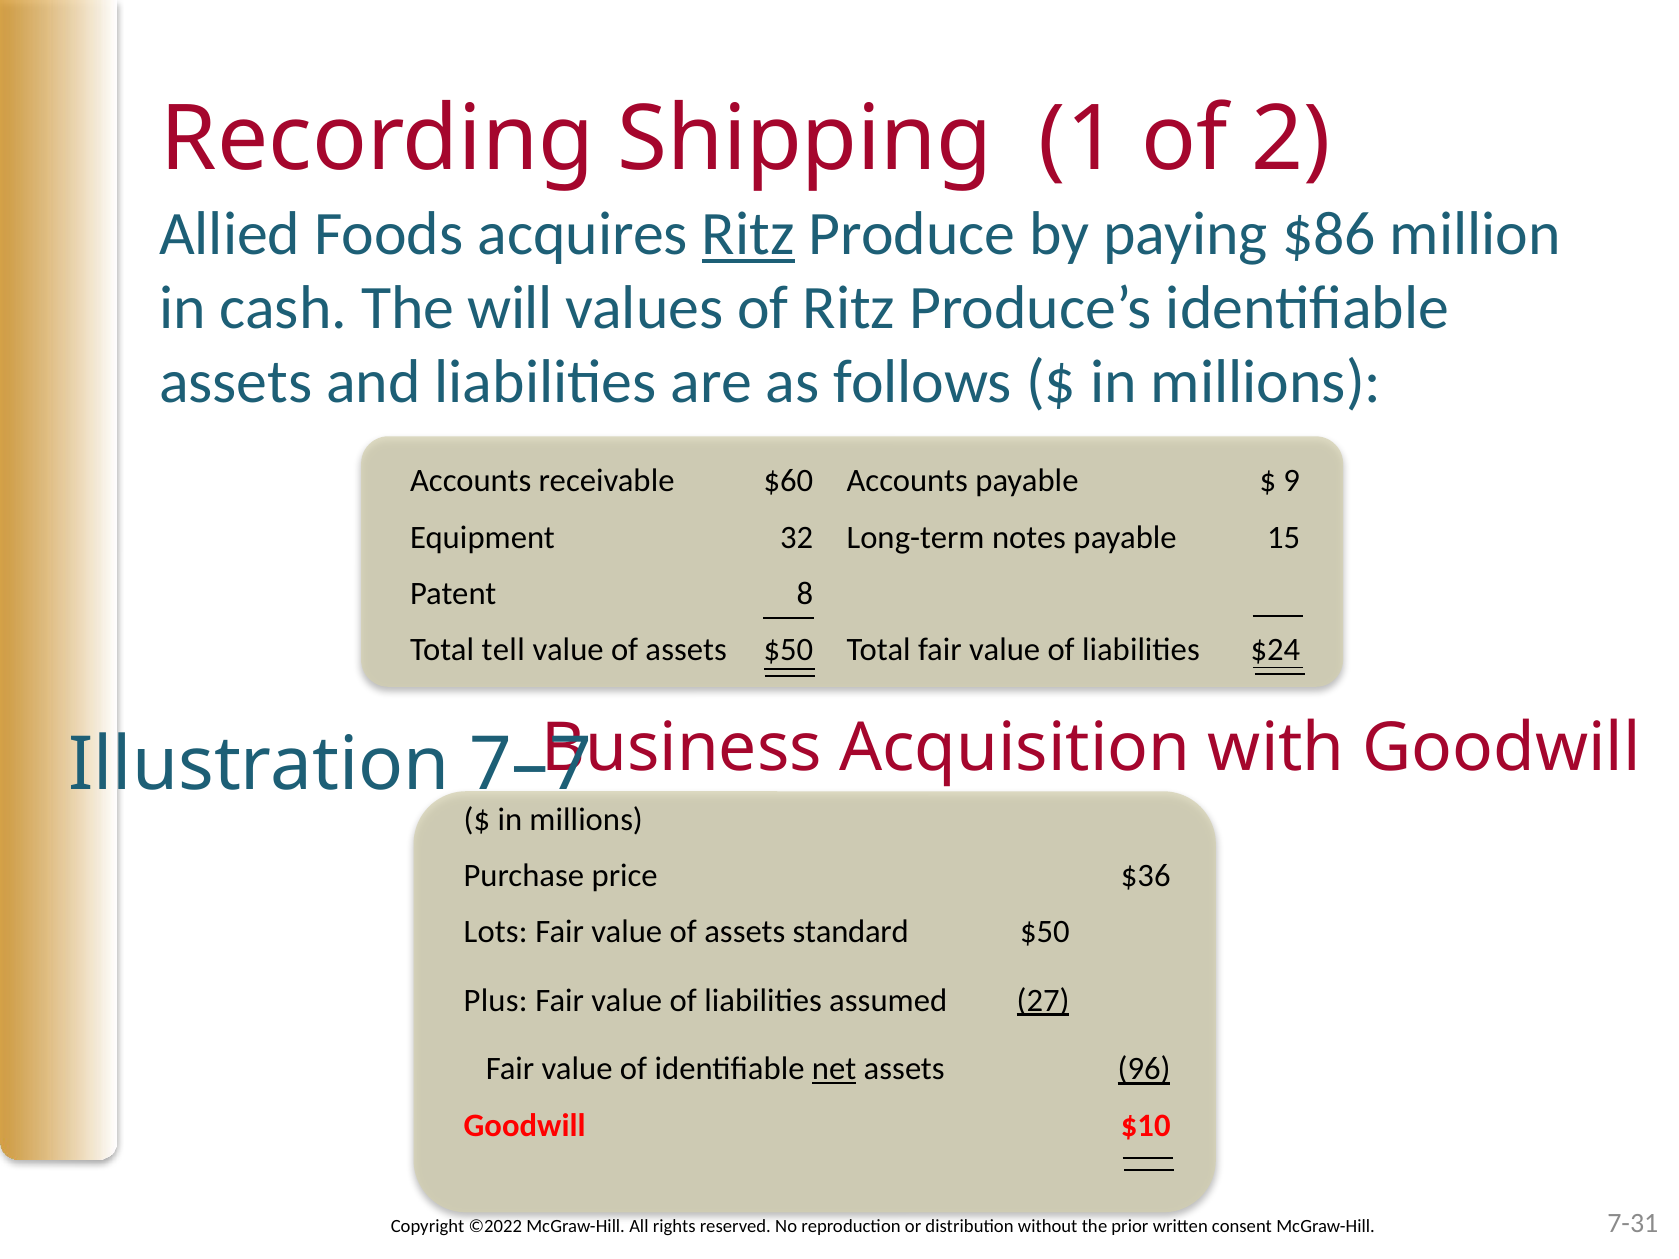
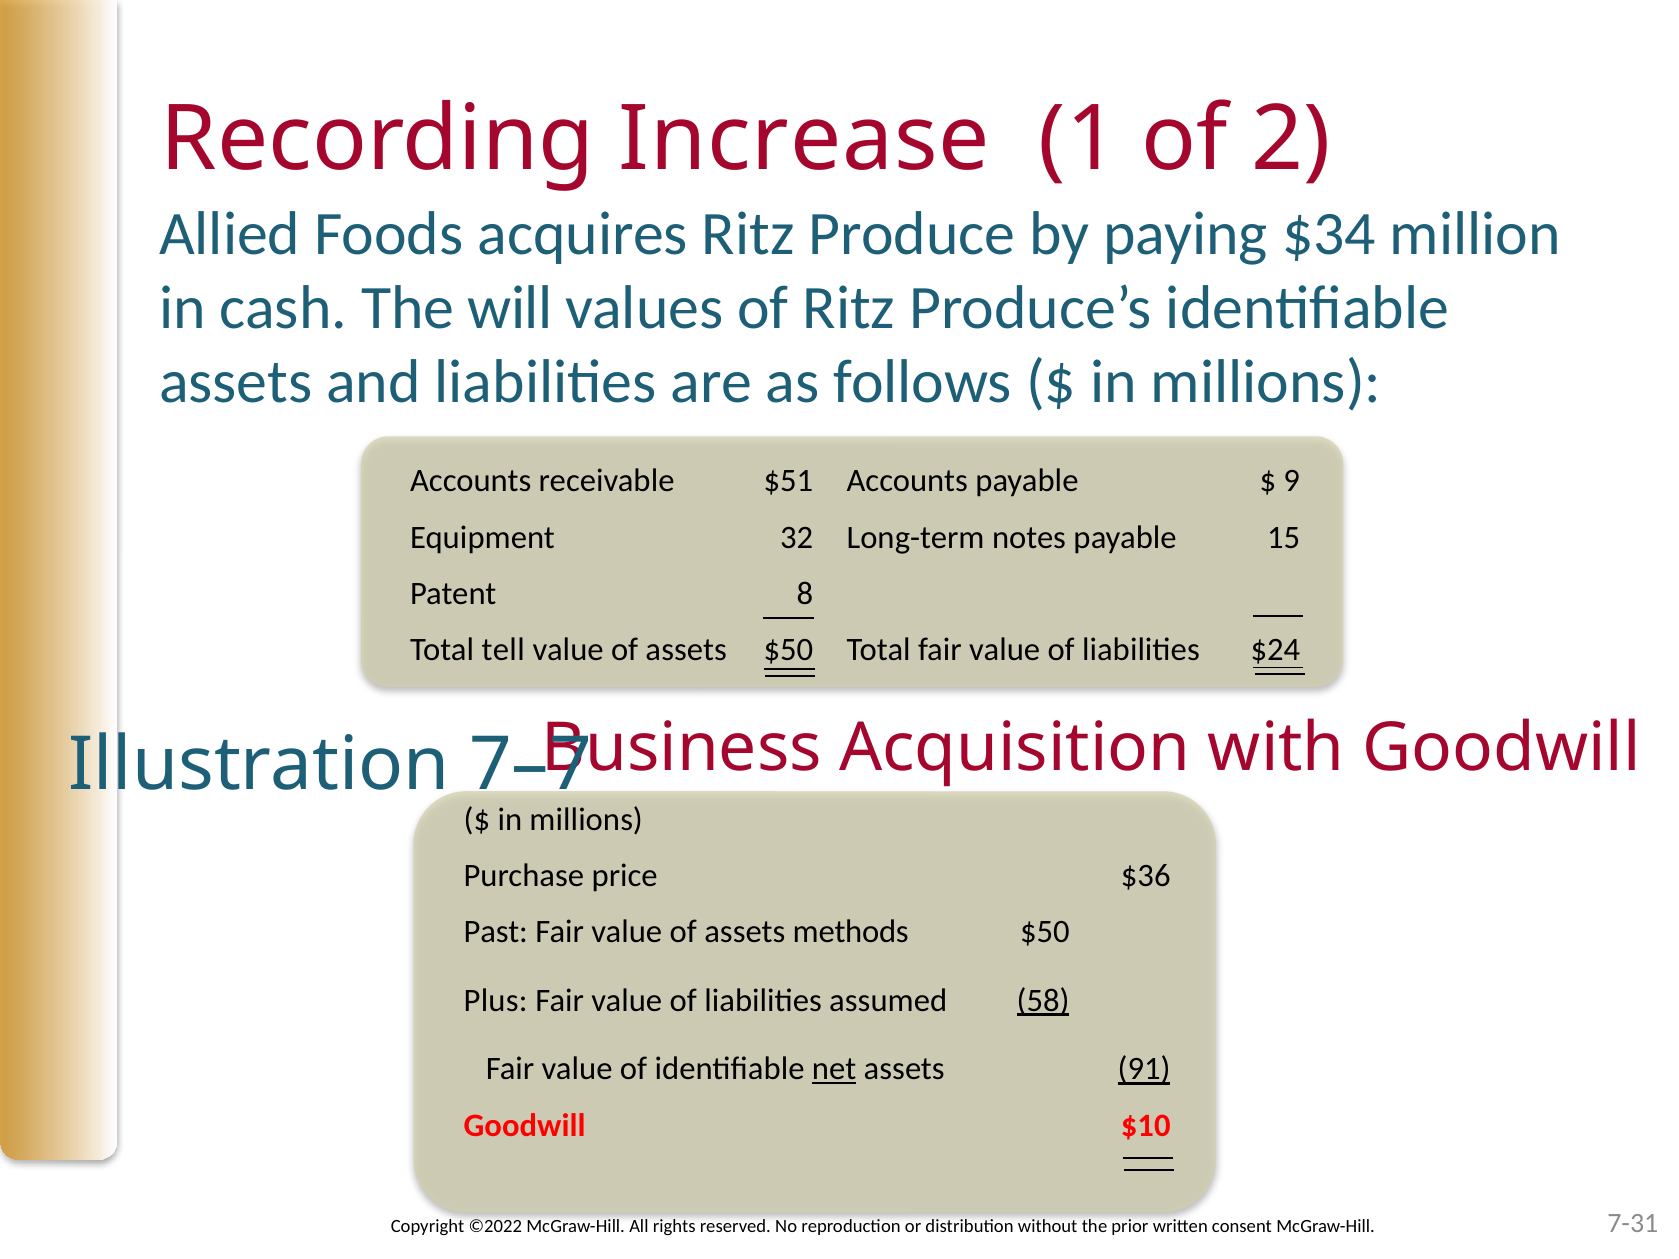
Shipping: Shipping -> Increase
Ritz at (748, 234) underline: present -> none
$86: $86 -> $34
$60: $60 -> $51
Lots: Lots -> Past
standard: standard -> methods
27: 27 -> 58
96: 96 -> 91
